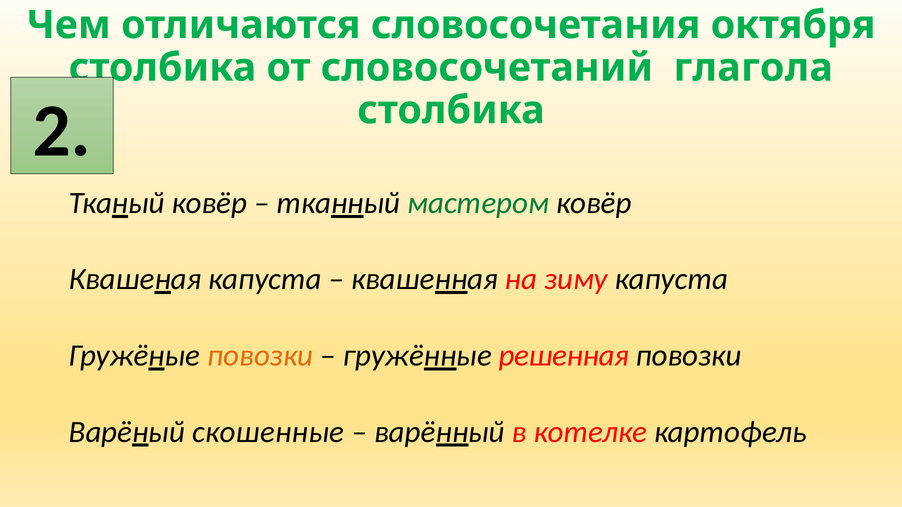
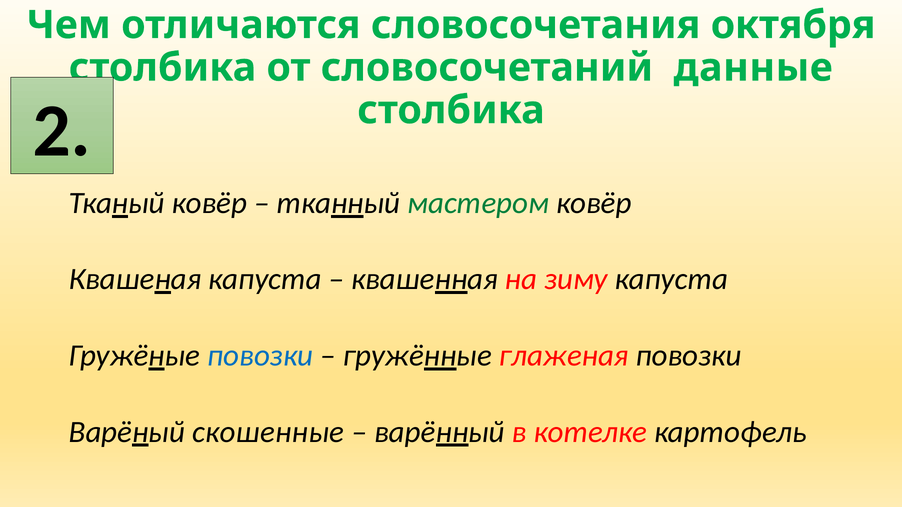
глагола: глагола -> данные
повозки at (260, 356) colour: orange -> blue
решенная: решенная -> глаженая
